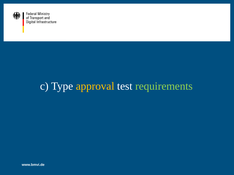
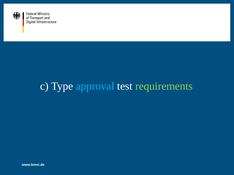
approval colour: yellow -> light blue
